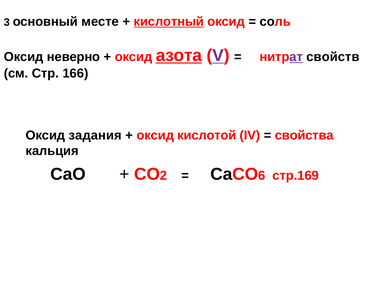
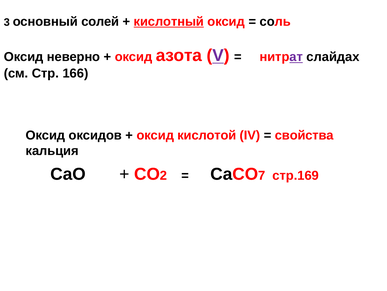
месте: месте -> солей
азота underline: present -> none
свойств: свойств -> слайдах
задания: задания -> оксидов
6: 6 -> 7
